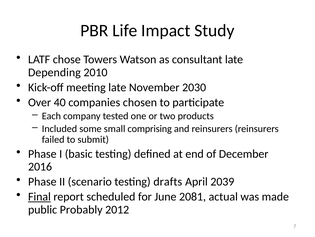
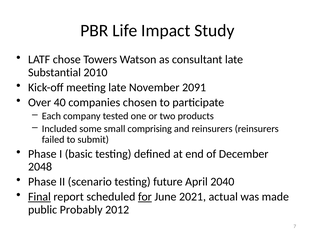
Depending: Depending -> Substantial
2030: 2030 -> 2091
2016: 2016 -> 2048
drafts: drafts -> future
2039: 2039 -> 2040
for underline: none -> present
2081: 2081 -> 2021
